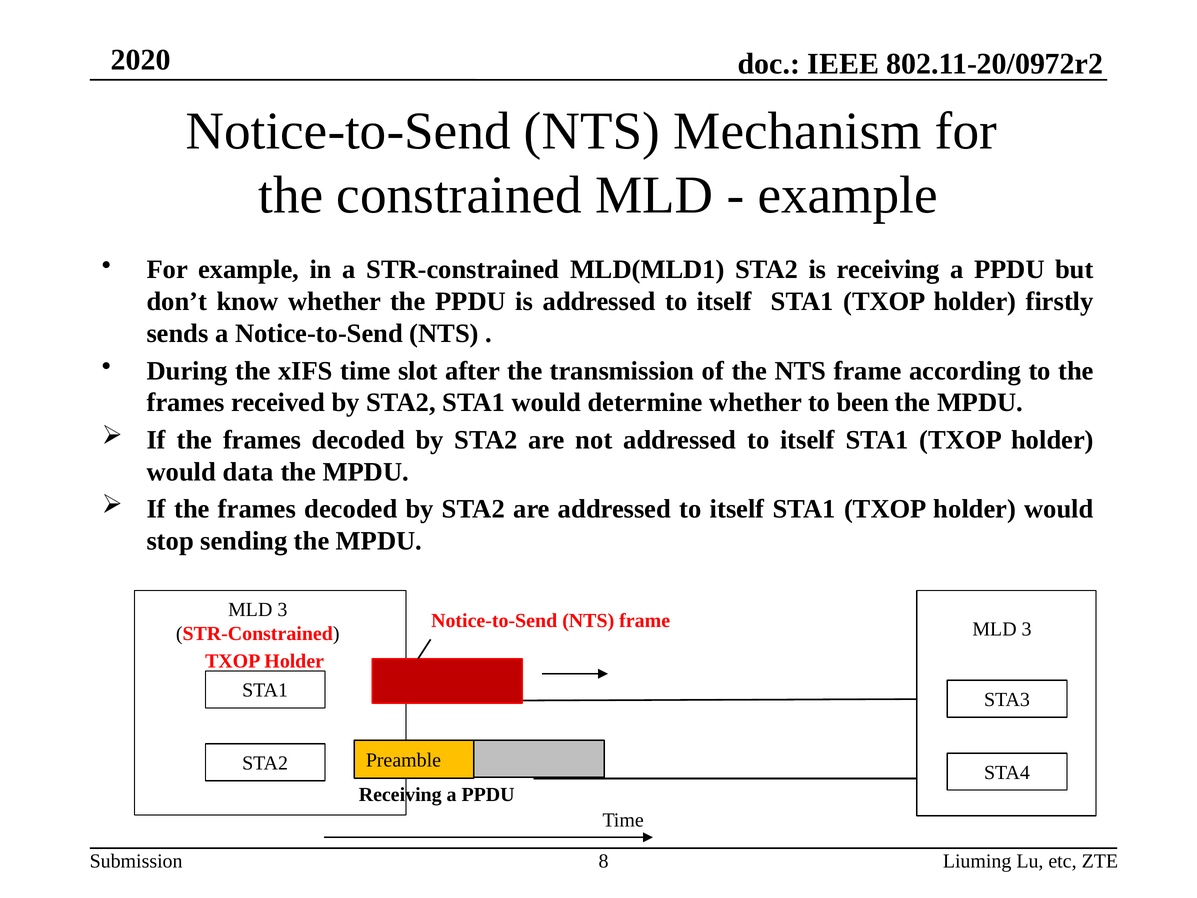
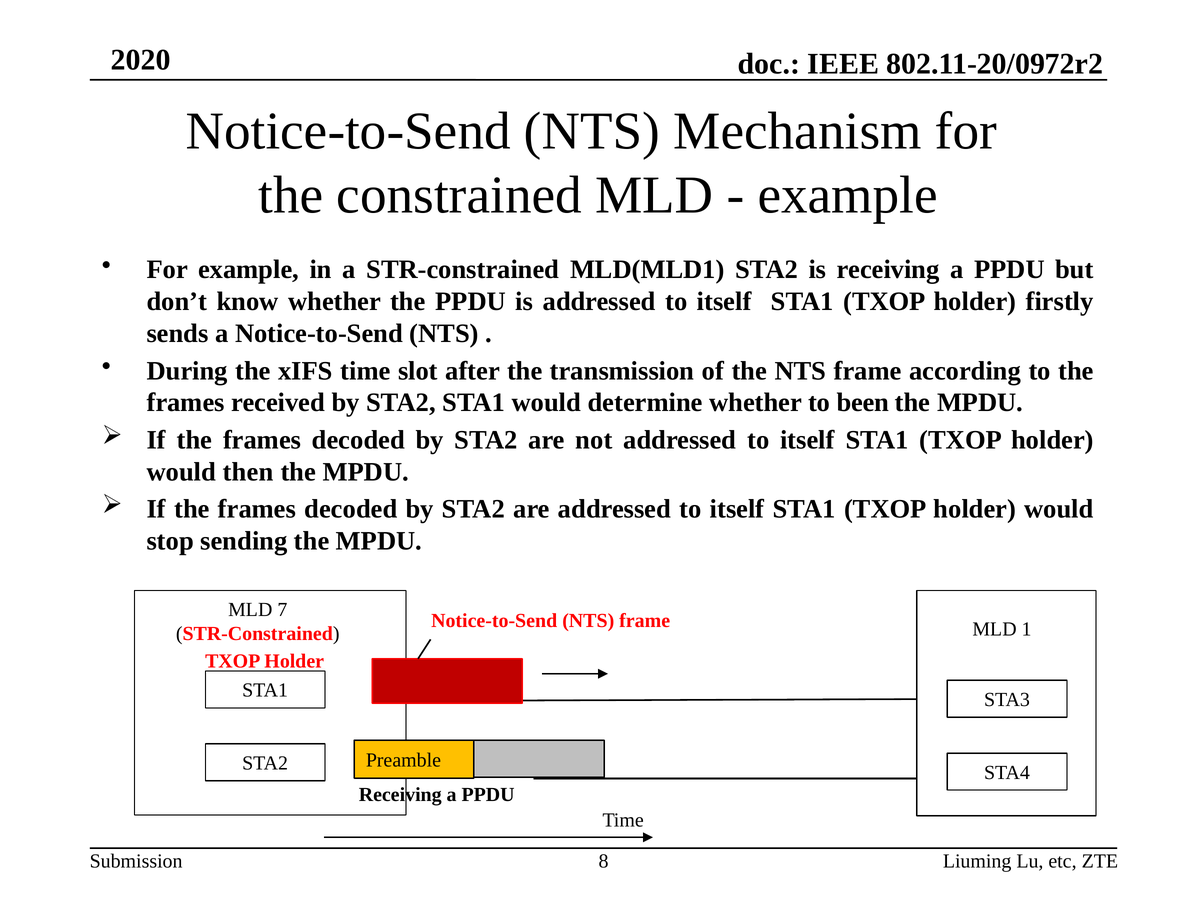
data: data -> then
3 at (282, 609): 3 -> 7
3 at (1027, 629): 3 -> 1
